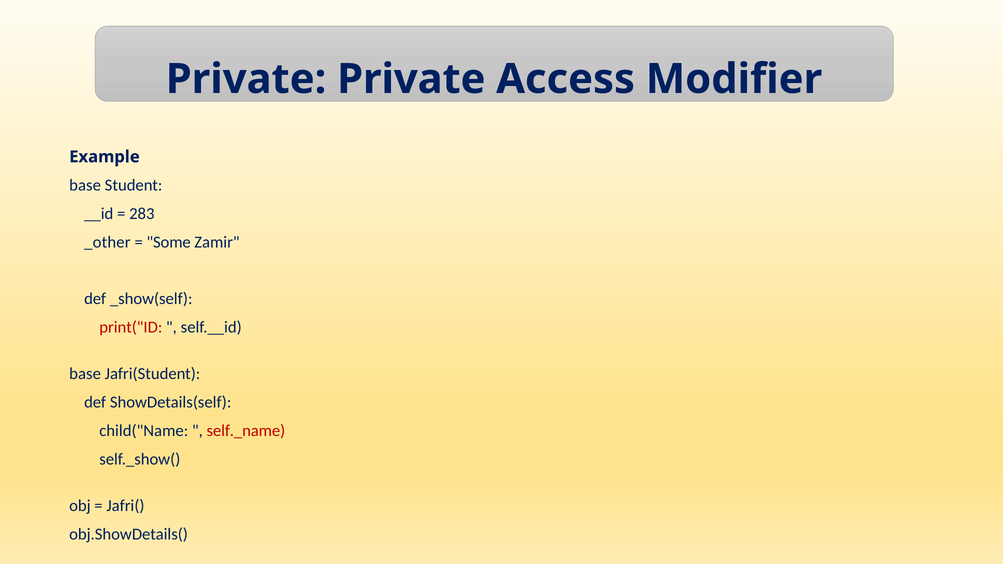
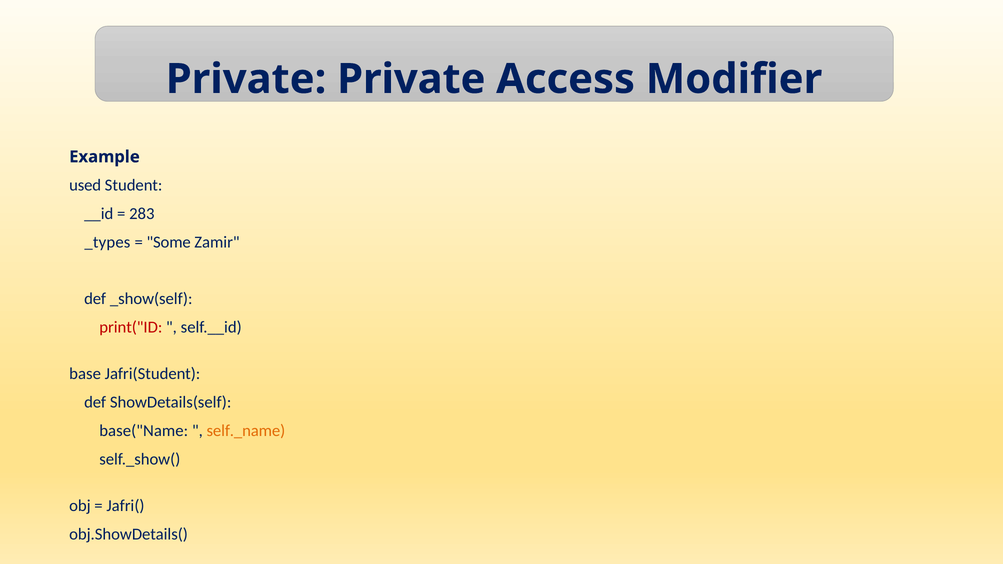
base at (85, 185): base -> used
_other: _other -> _types
child("Name: child("Name -> base("Name
self._name colour: red -> orange
